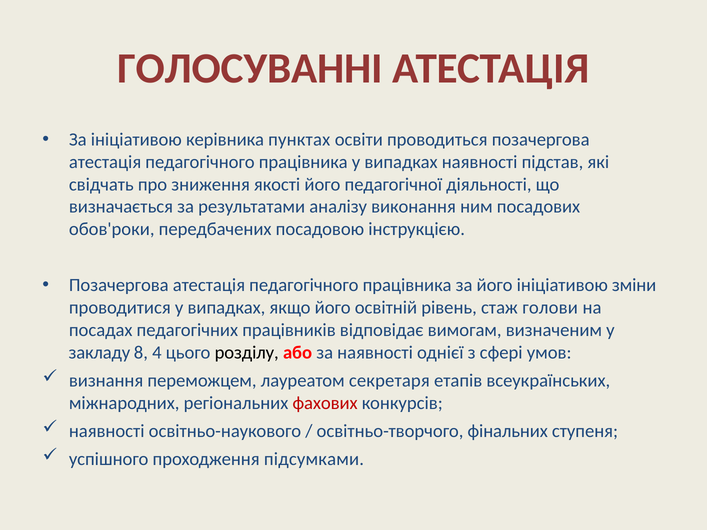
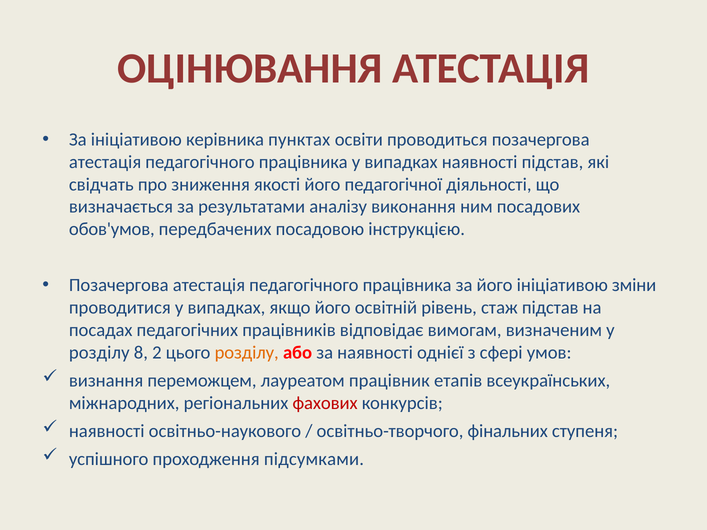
ГОЛОСУВАННІ: ГОЛОСУВАННІ -> ОЦІНЮВАННЯ
обов'роки: обов'роки -> обов'умов
стаж голови: голови -> підстав
закладу at (99, 353): закладу -> розділу
4: 4 -> 2
розділу at (247, 353) colour: black -> orange
секретаря: секретаря -> працівник
